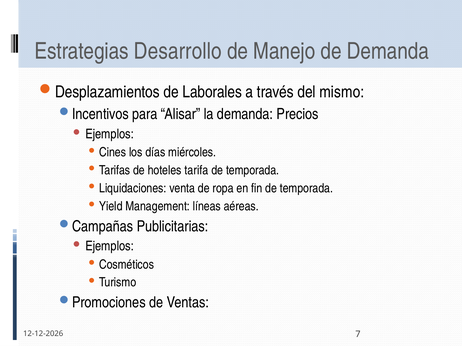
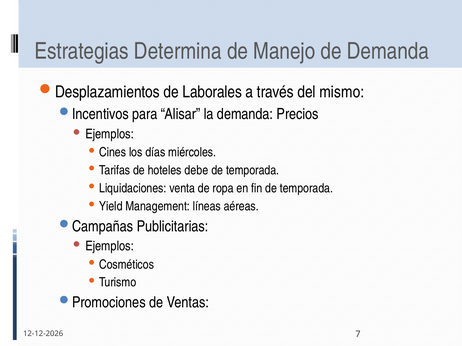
Desarrollo: Desarrollo -> Determina
tarifa: tarifa -> debe
